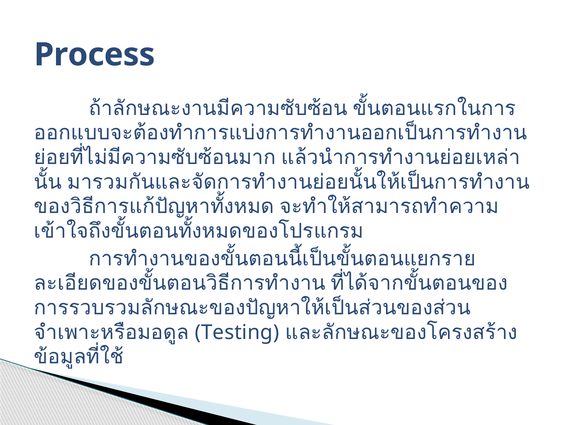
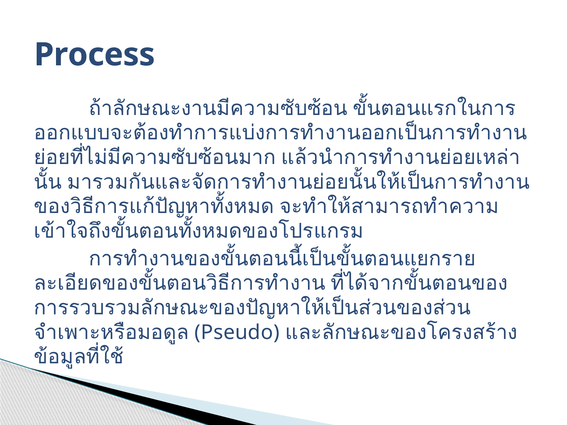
Testing: Testing -> Pseudo
